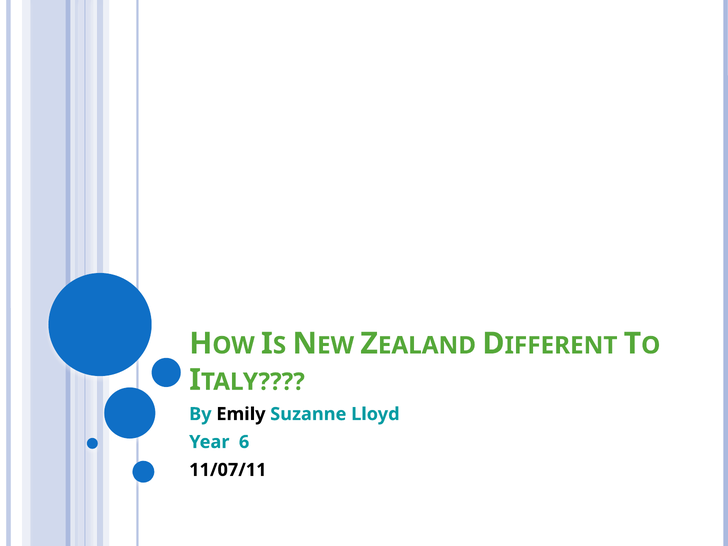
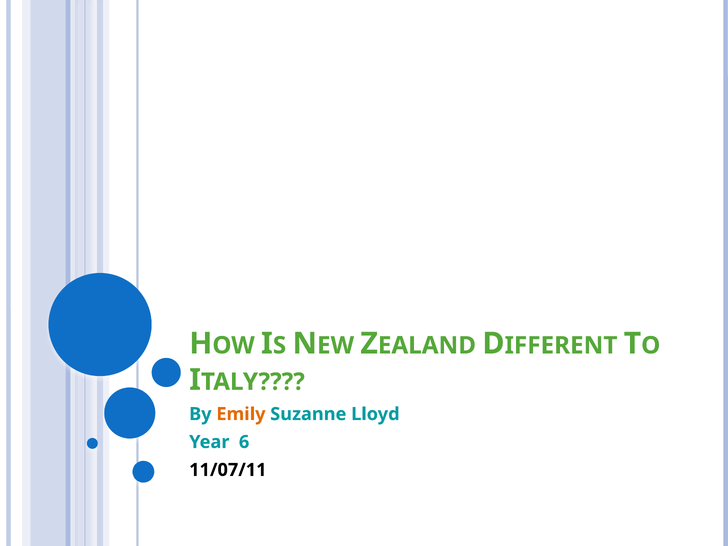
Emily colour: black -> orange
